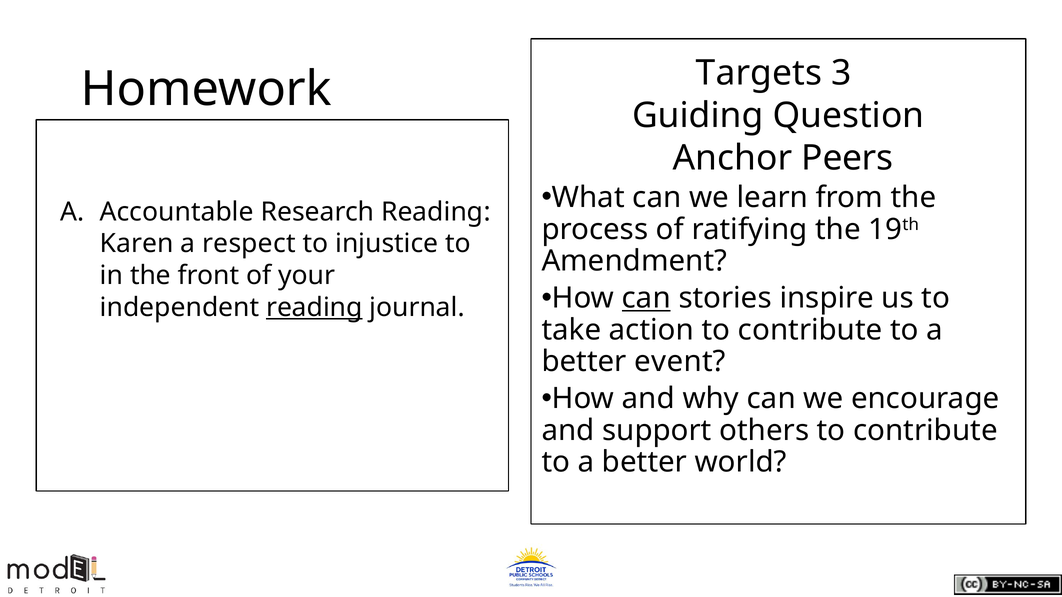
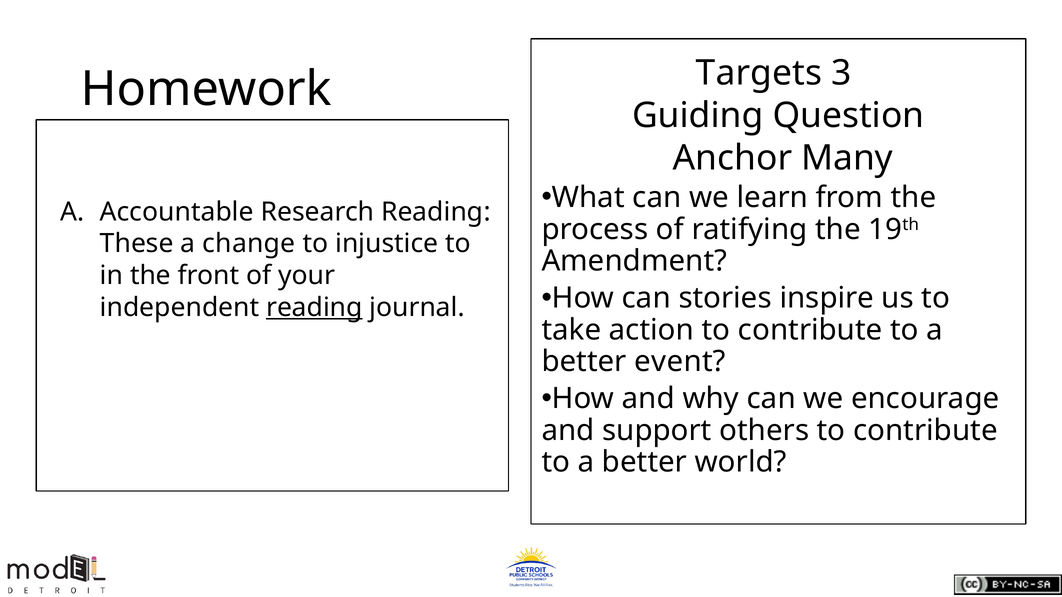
Peers: Peers -> Many
Karen: Karen -> These
respect: respect -> change
can at (646, 298) underline: present -> none
